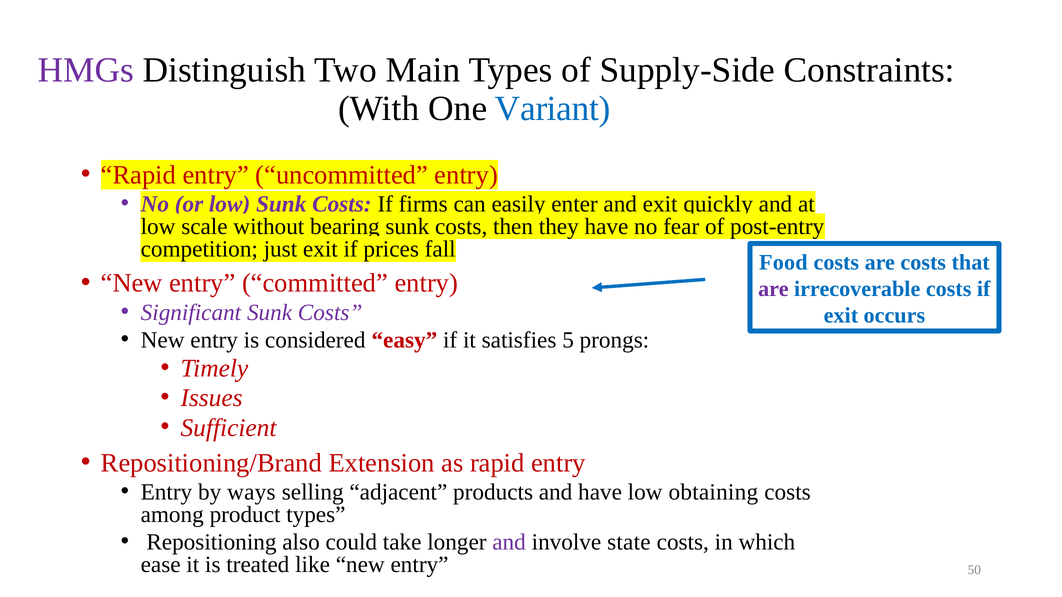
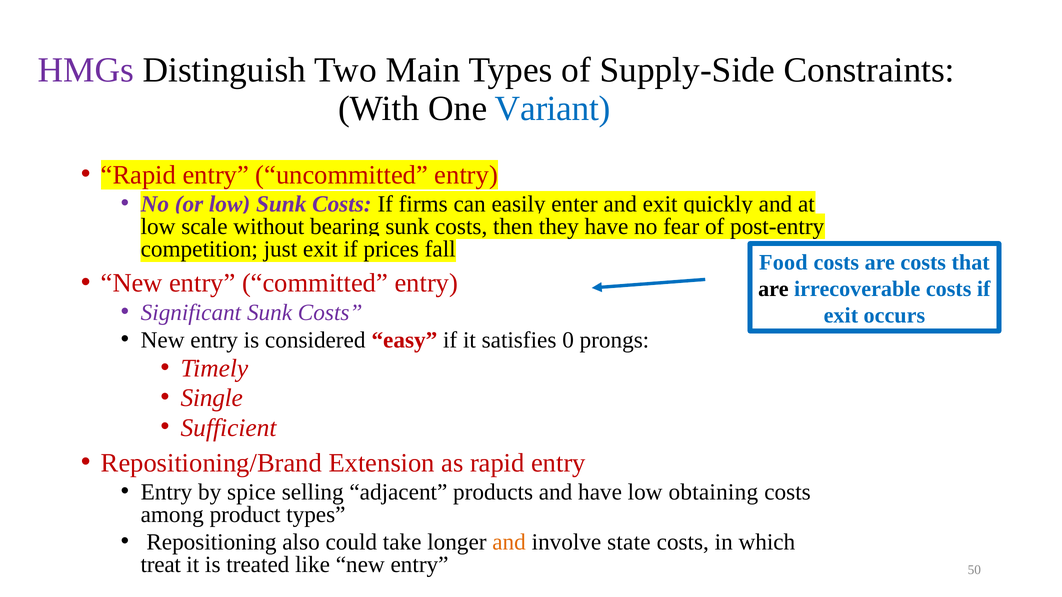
are at (773, 289) colour: purple -> black
5: 5 -> 0
Issues: Issues -> Single
ways: ways -> spice
and at (509, 543) colour: purple -> orange
ease: ease -> treat
